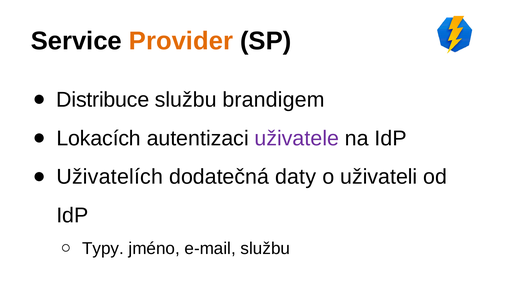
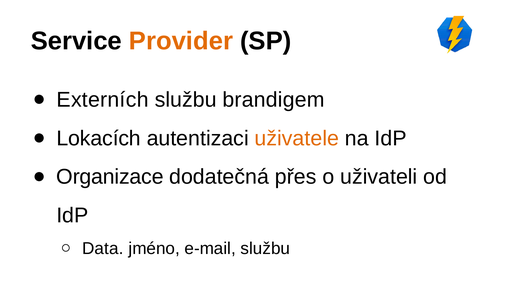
Distribuce: Distribuce -> Externích
uživatele colour: purple -> orange
Uživatelích: Uživatelích -> Organizace
daty: daty -> přes
Typy: Typy -> Data
